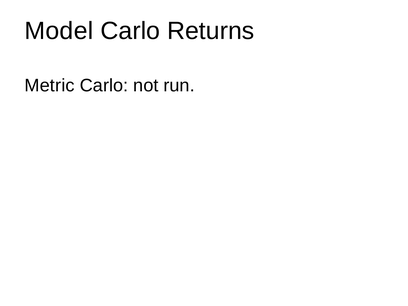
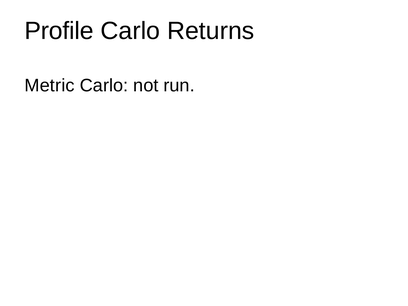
Model: Model -> Profile
